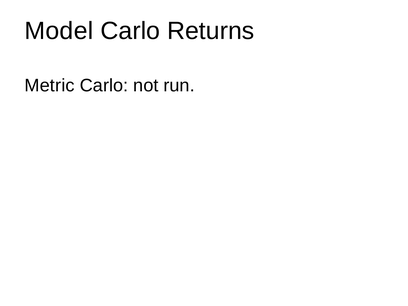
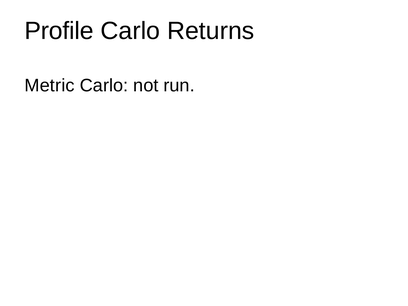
Model: Model -> Profile
